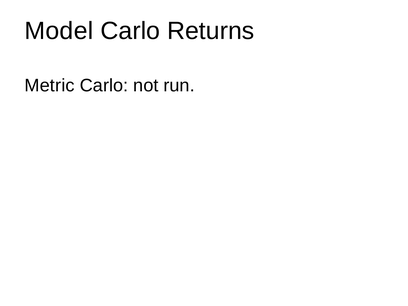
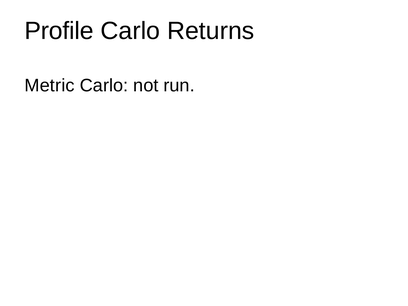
Model: Model -> Profile
